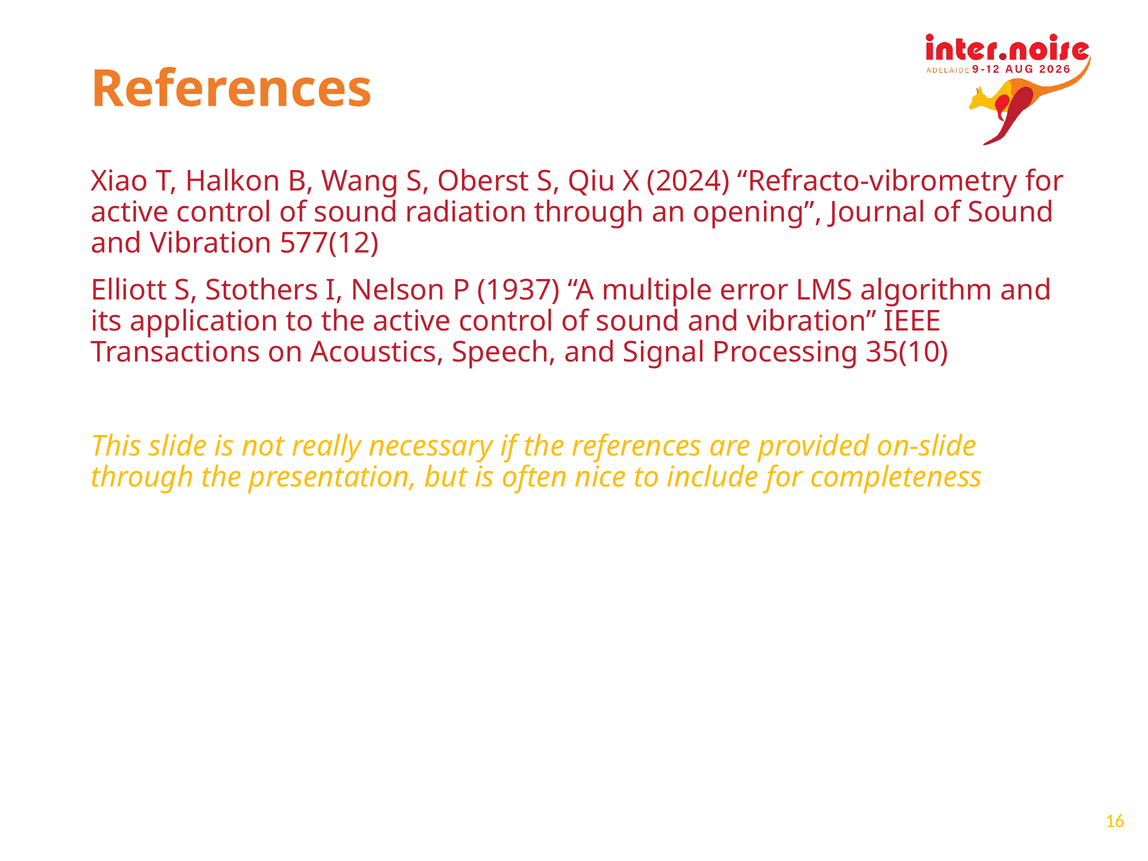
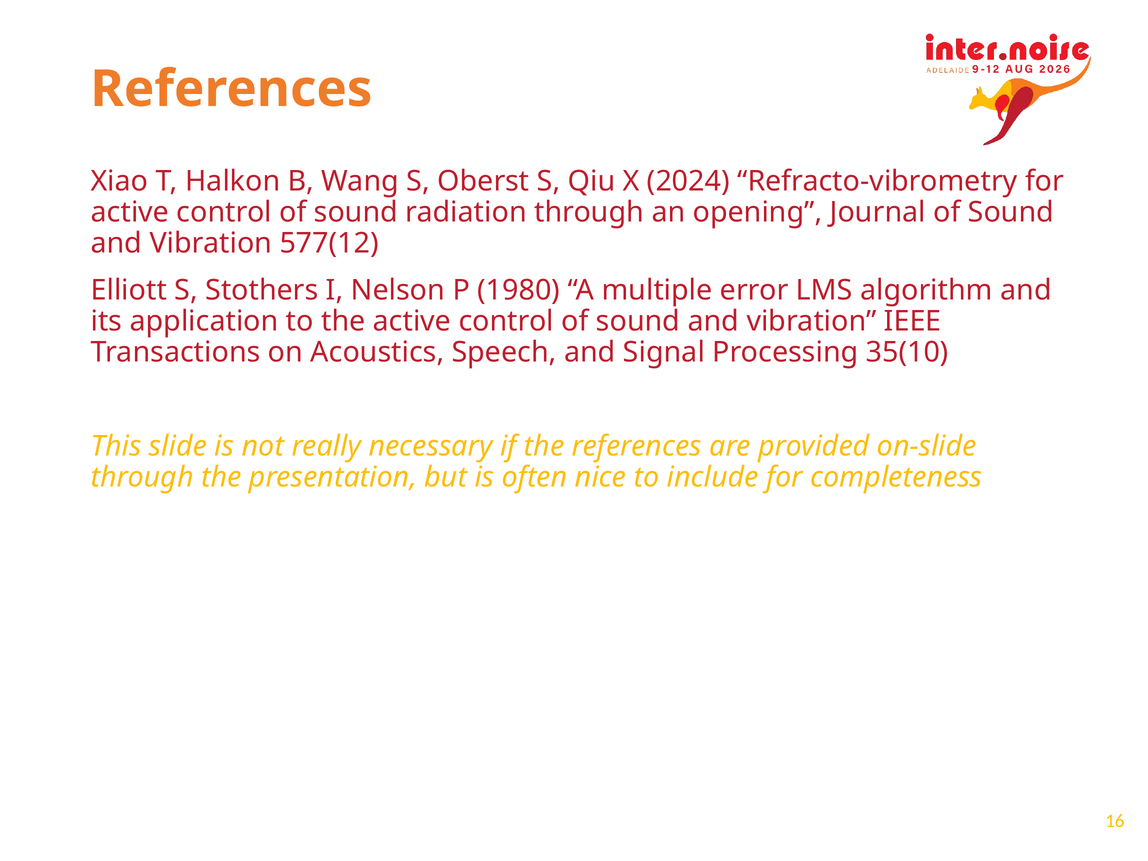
1937: 1937 -> 1980
